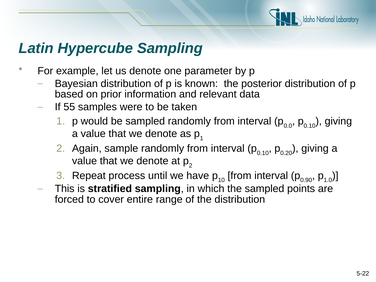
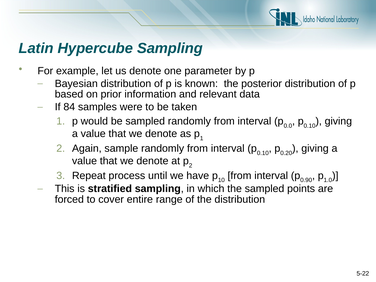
55: 55 -> 84
